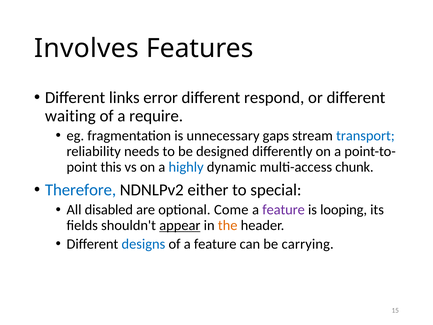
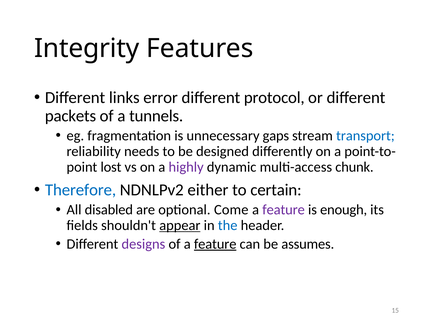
Involves: Involves -> Integrity
respond: respond -> protocol
waiting: waiting -> packets
require: require -> tunnels
this: this -> lost
highly colour: blue -> purple
special: special -> certain
looping: looping -> enough
the colour: orange -> blue
designs colour: blue -> purple
feature at (215, 244) underline: none -> present
carrying: carrying -> assumes
